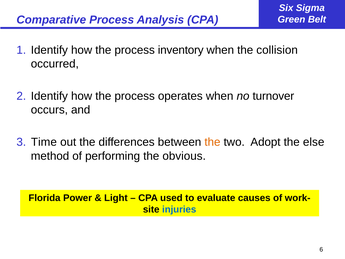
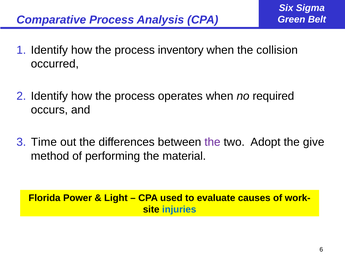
turnover: turnover -> required
the at (212, 142) colour: orange -> purple
else: else -> give
obvious: obvious -> material
